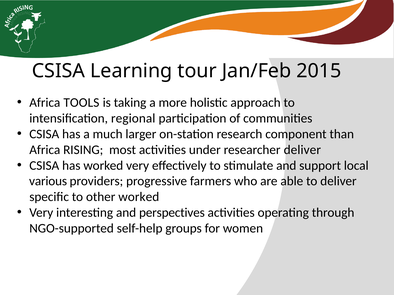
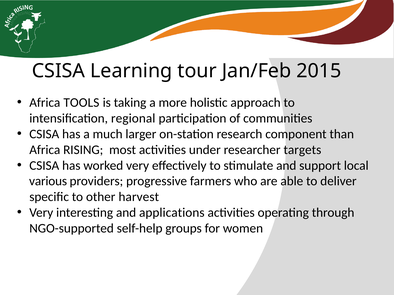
researcher deliver: deliver -> targets
other worked: worked -> harvest
perspectives: perspectives -> applications
